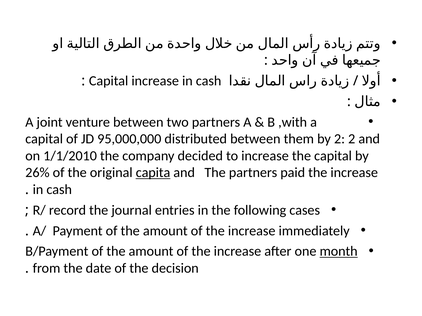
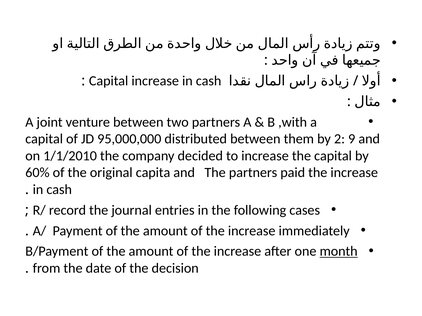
2 2: 2 -> 9
26%: 26% -> 60%
capita underline: present -> none
